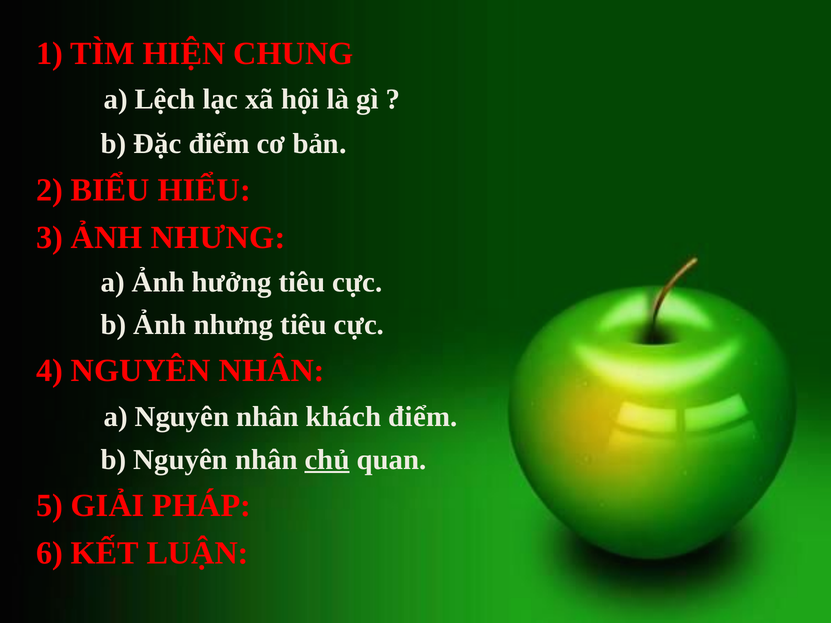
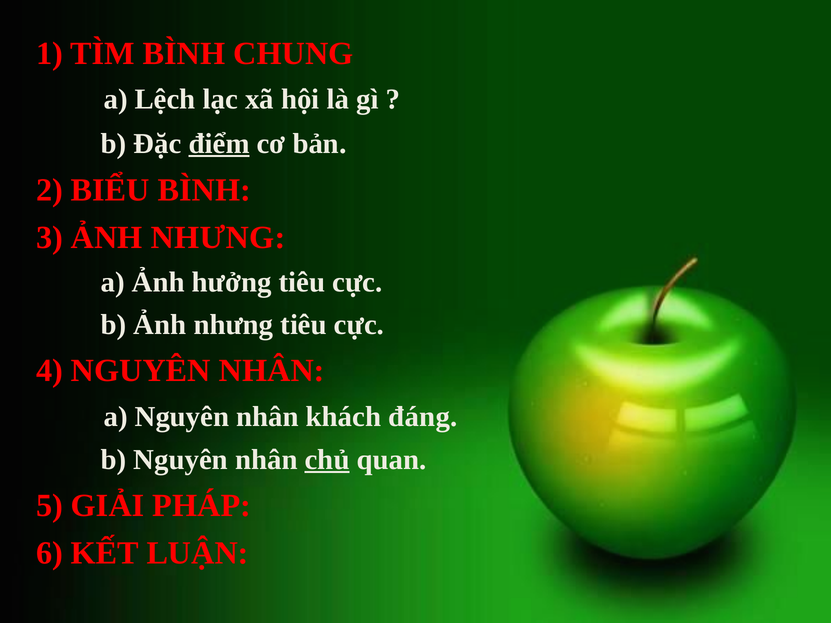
TÌM HIỆN: HIỆN -> BÌNH
điểm at (219, 144) underline: none -> present
BIỂU HIỂU: HIỂU -> BÌNH
khách điểm: điểm -> đáng
